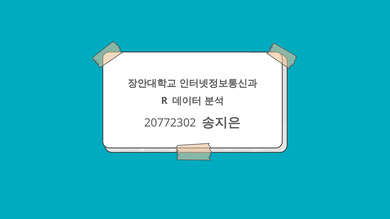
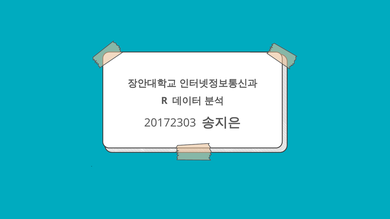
20772302: 20772302 -> 20172303
